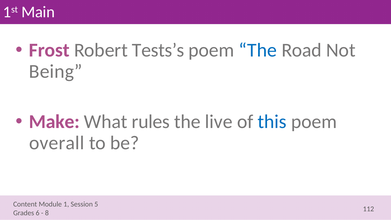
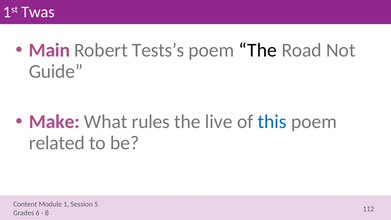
Main: Main -> Twas
Frost: Frost -> Main
The at (258, 50) colour: blue -> black
Being: Being -> Guide
overall: overall -> related
